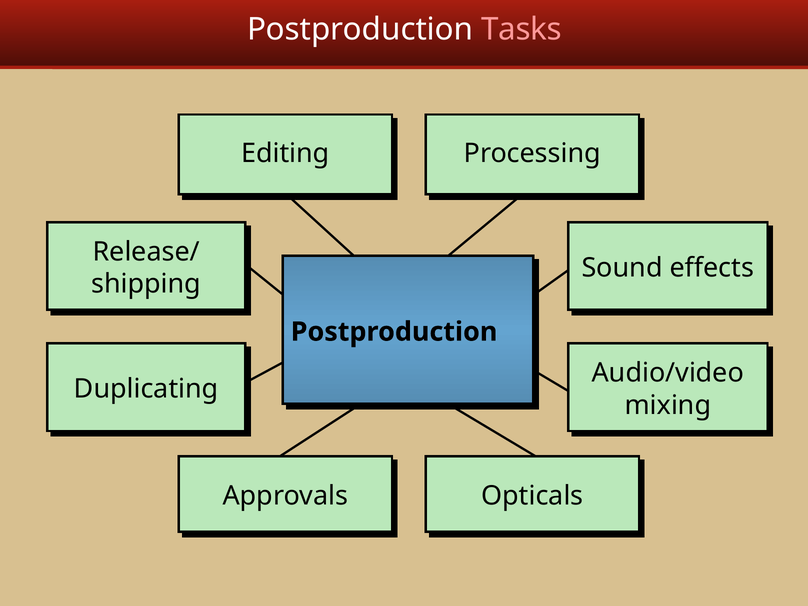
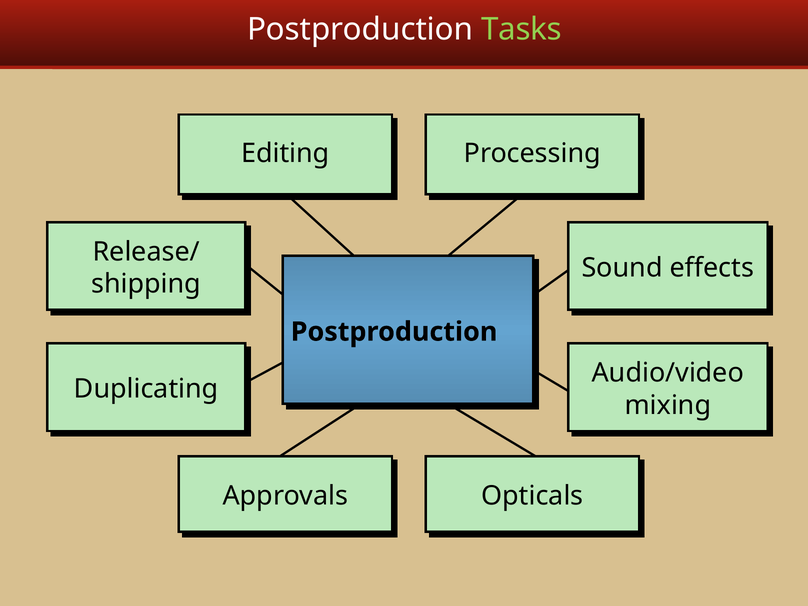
Tasks colour: pink -> light green
